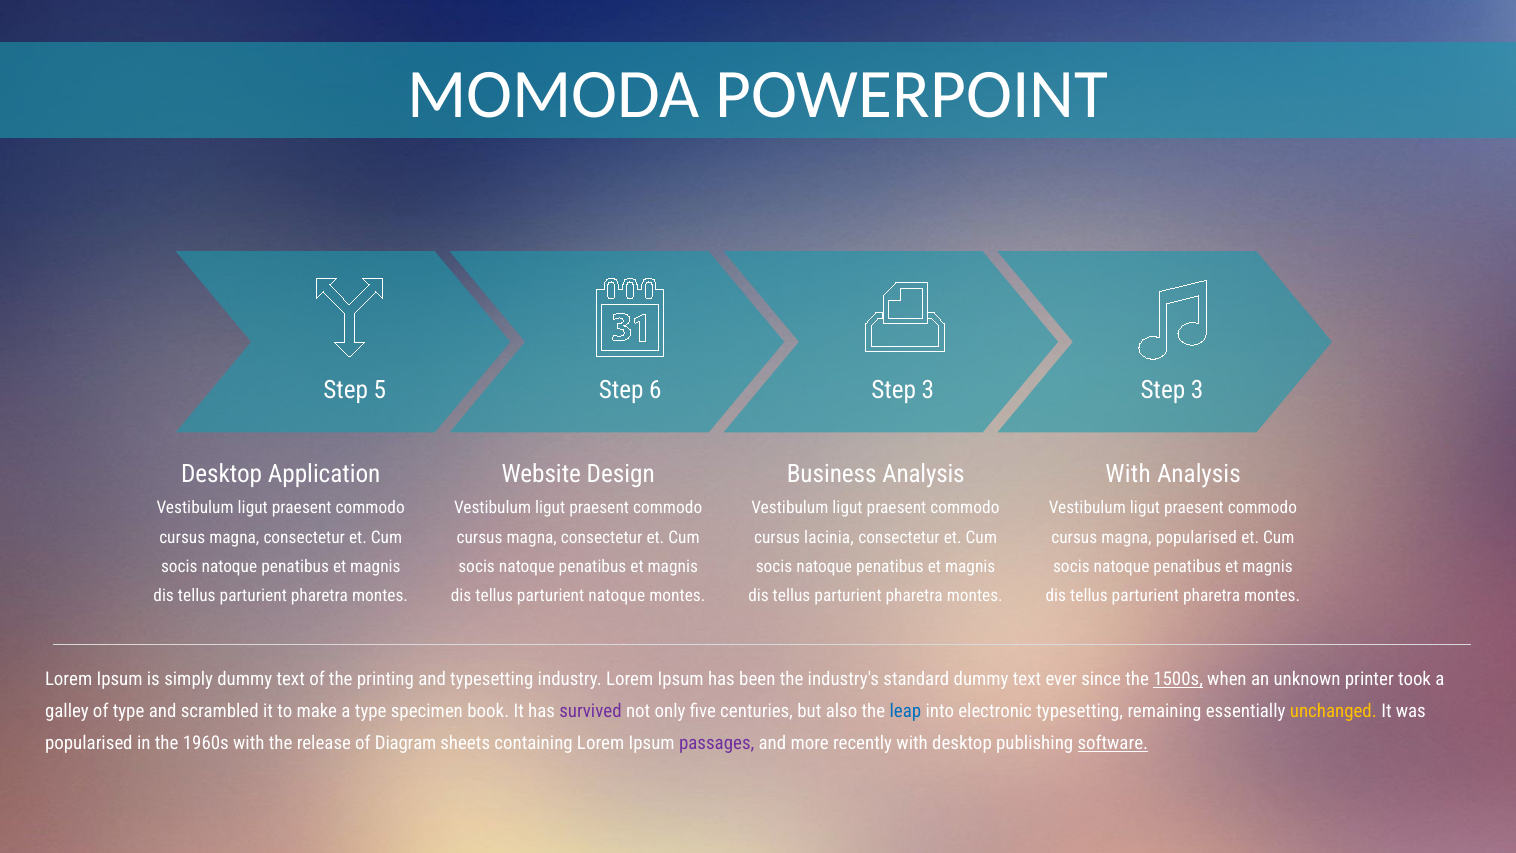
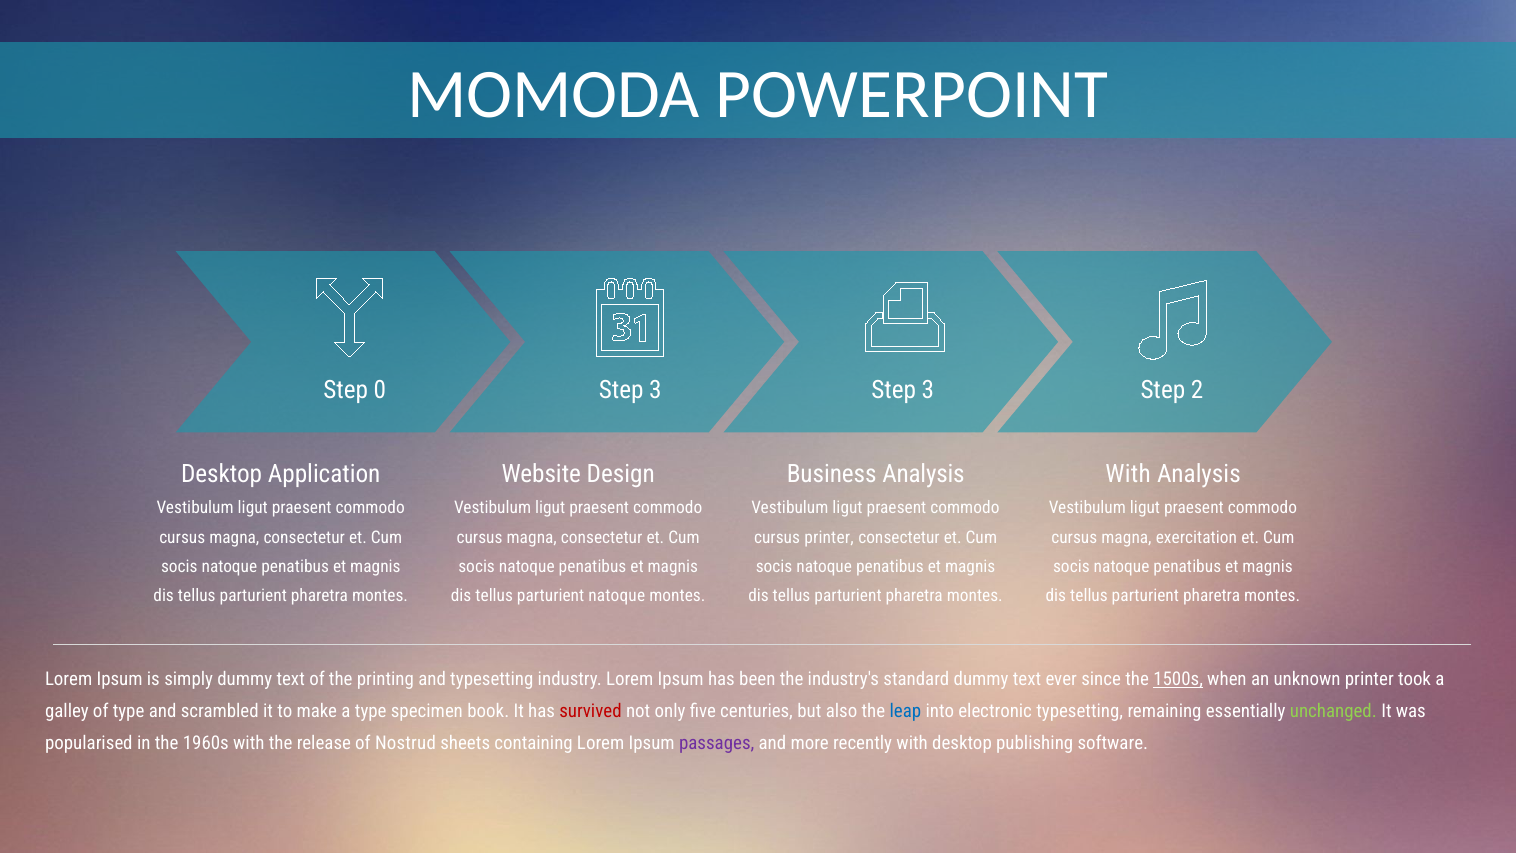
5: 5 -> 0
6 at (655, 390): 6 -> 3
3 at (1197, 390): 3 -> 2
cursus lacinia: lacinia -> printer
magna popularised: popularised -> exercitation
survived colour: purple -> red
unchanged colour: yellow -> light green
Diagram: Diagram -> Nostrud
software underline: present -> none
